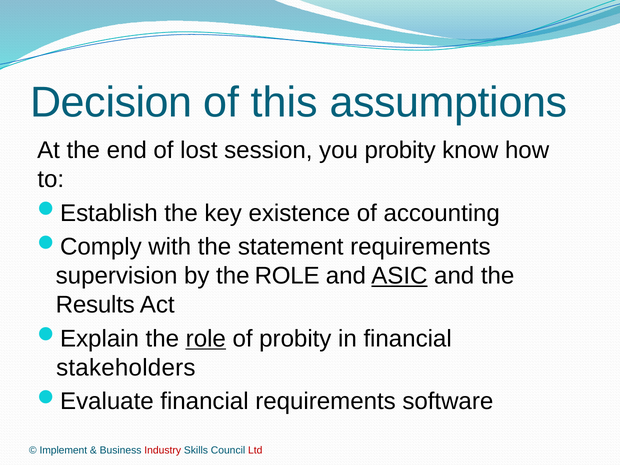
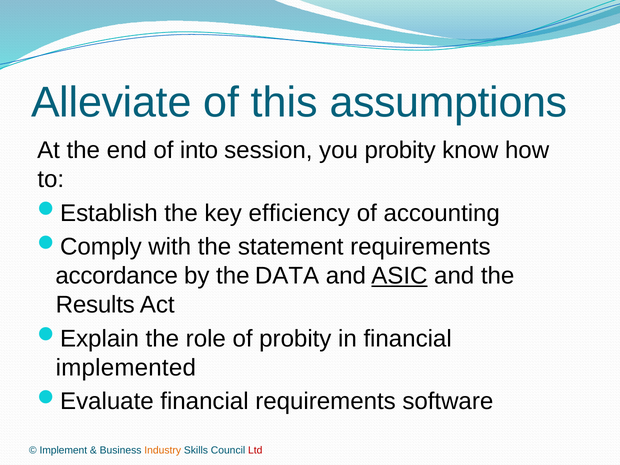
Decision: Decision -> Alleviate
lost: lost -> into
existence: existence -> efficiency
supervision: supervision -> accordance
by the ROLE: ROLE -> DATA
role at (206, 339) underline: present -> none
stakeholders: stakeholders -> implemented
Industry colour: red -> orange
